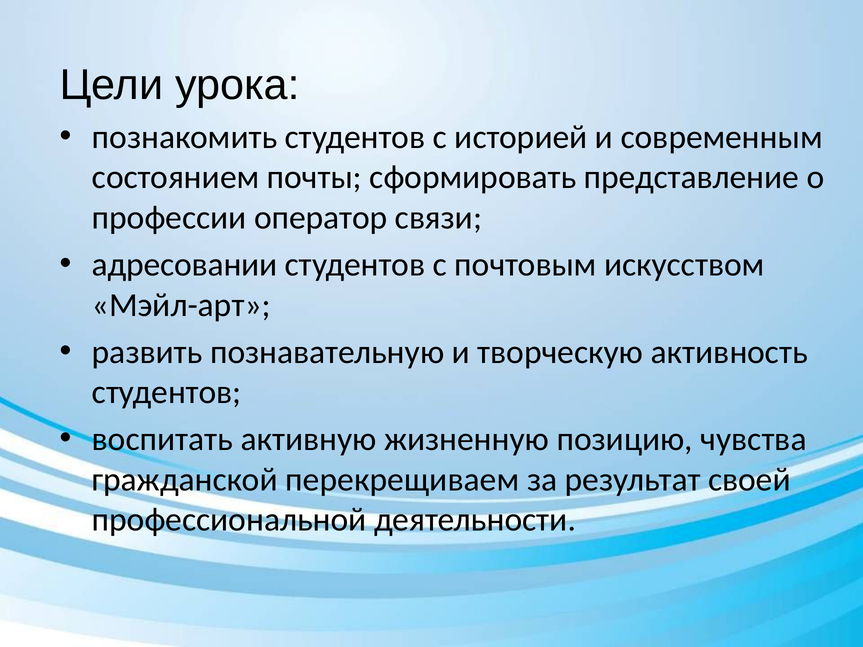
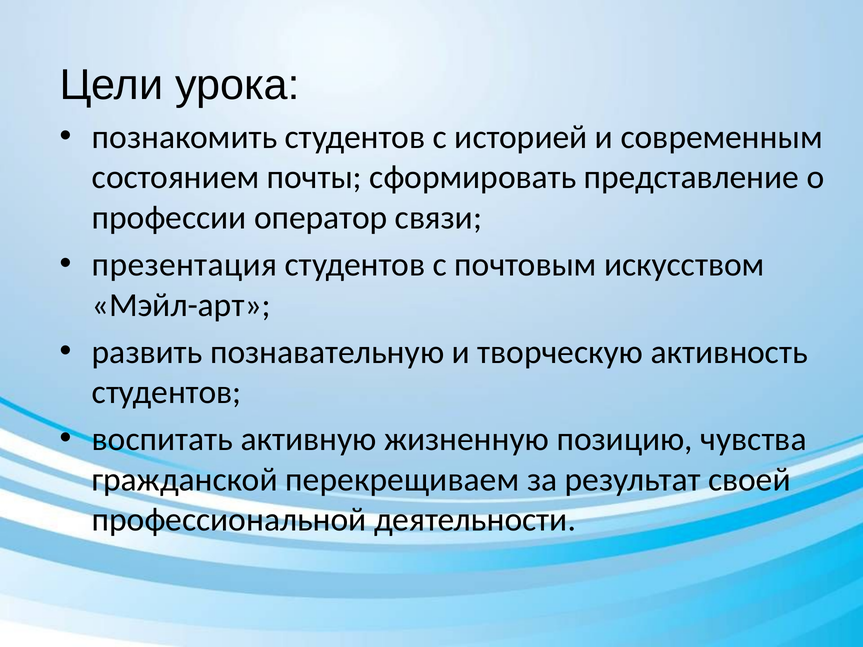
адресовании: адресовании -> презентация
